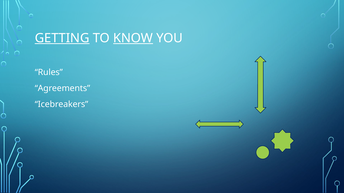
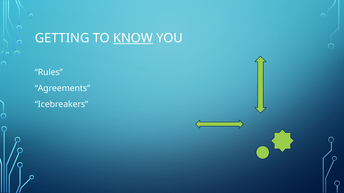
GETTING underline: present -> none
